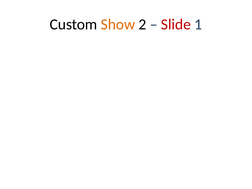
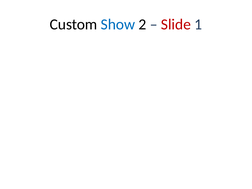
Show colour: orange -> blue
